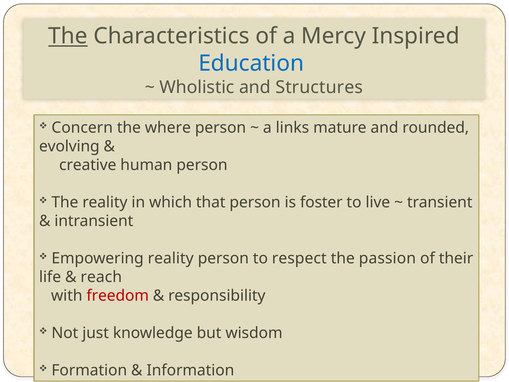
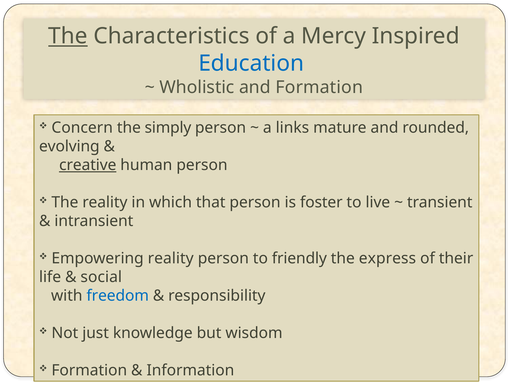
and Structures: Structures -> Formation
where: where -> simply
creative underline: none -> present
respect: respect -> friendly
passion: passion -> express
reach: reach -> social
freedom colour: red -> blue
